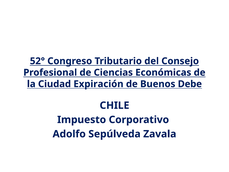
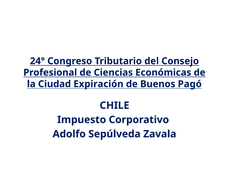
52°: 52° -> 24°
Debe: Debe -> Pagó
